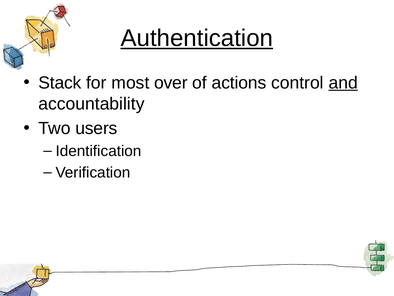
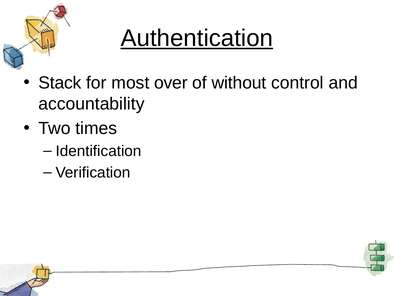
actions: actions -> without
and underline: present -> none
users: users -> times
